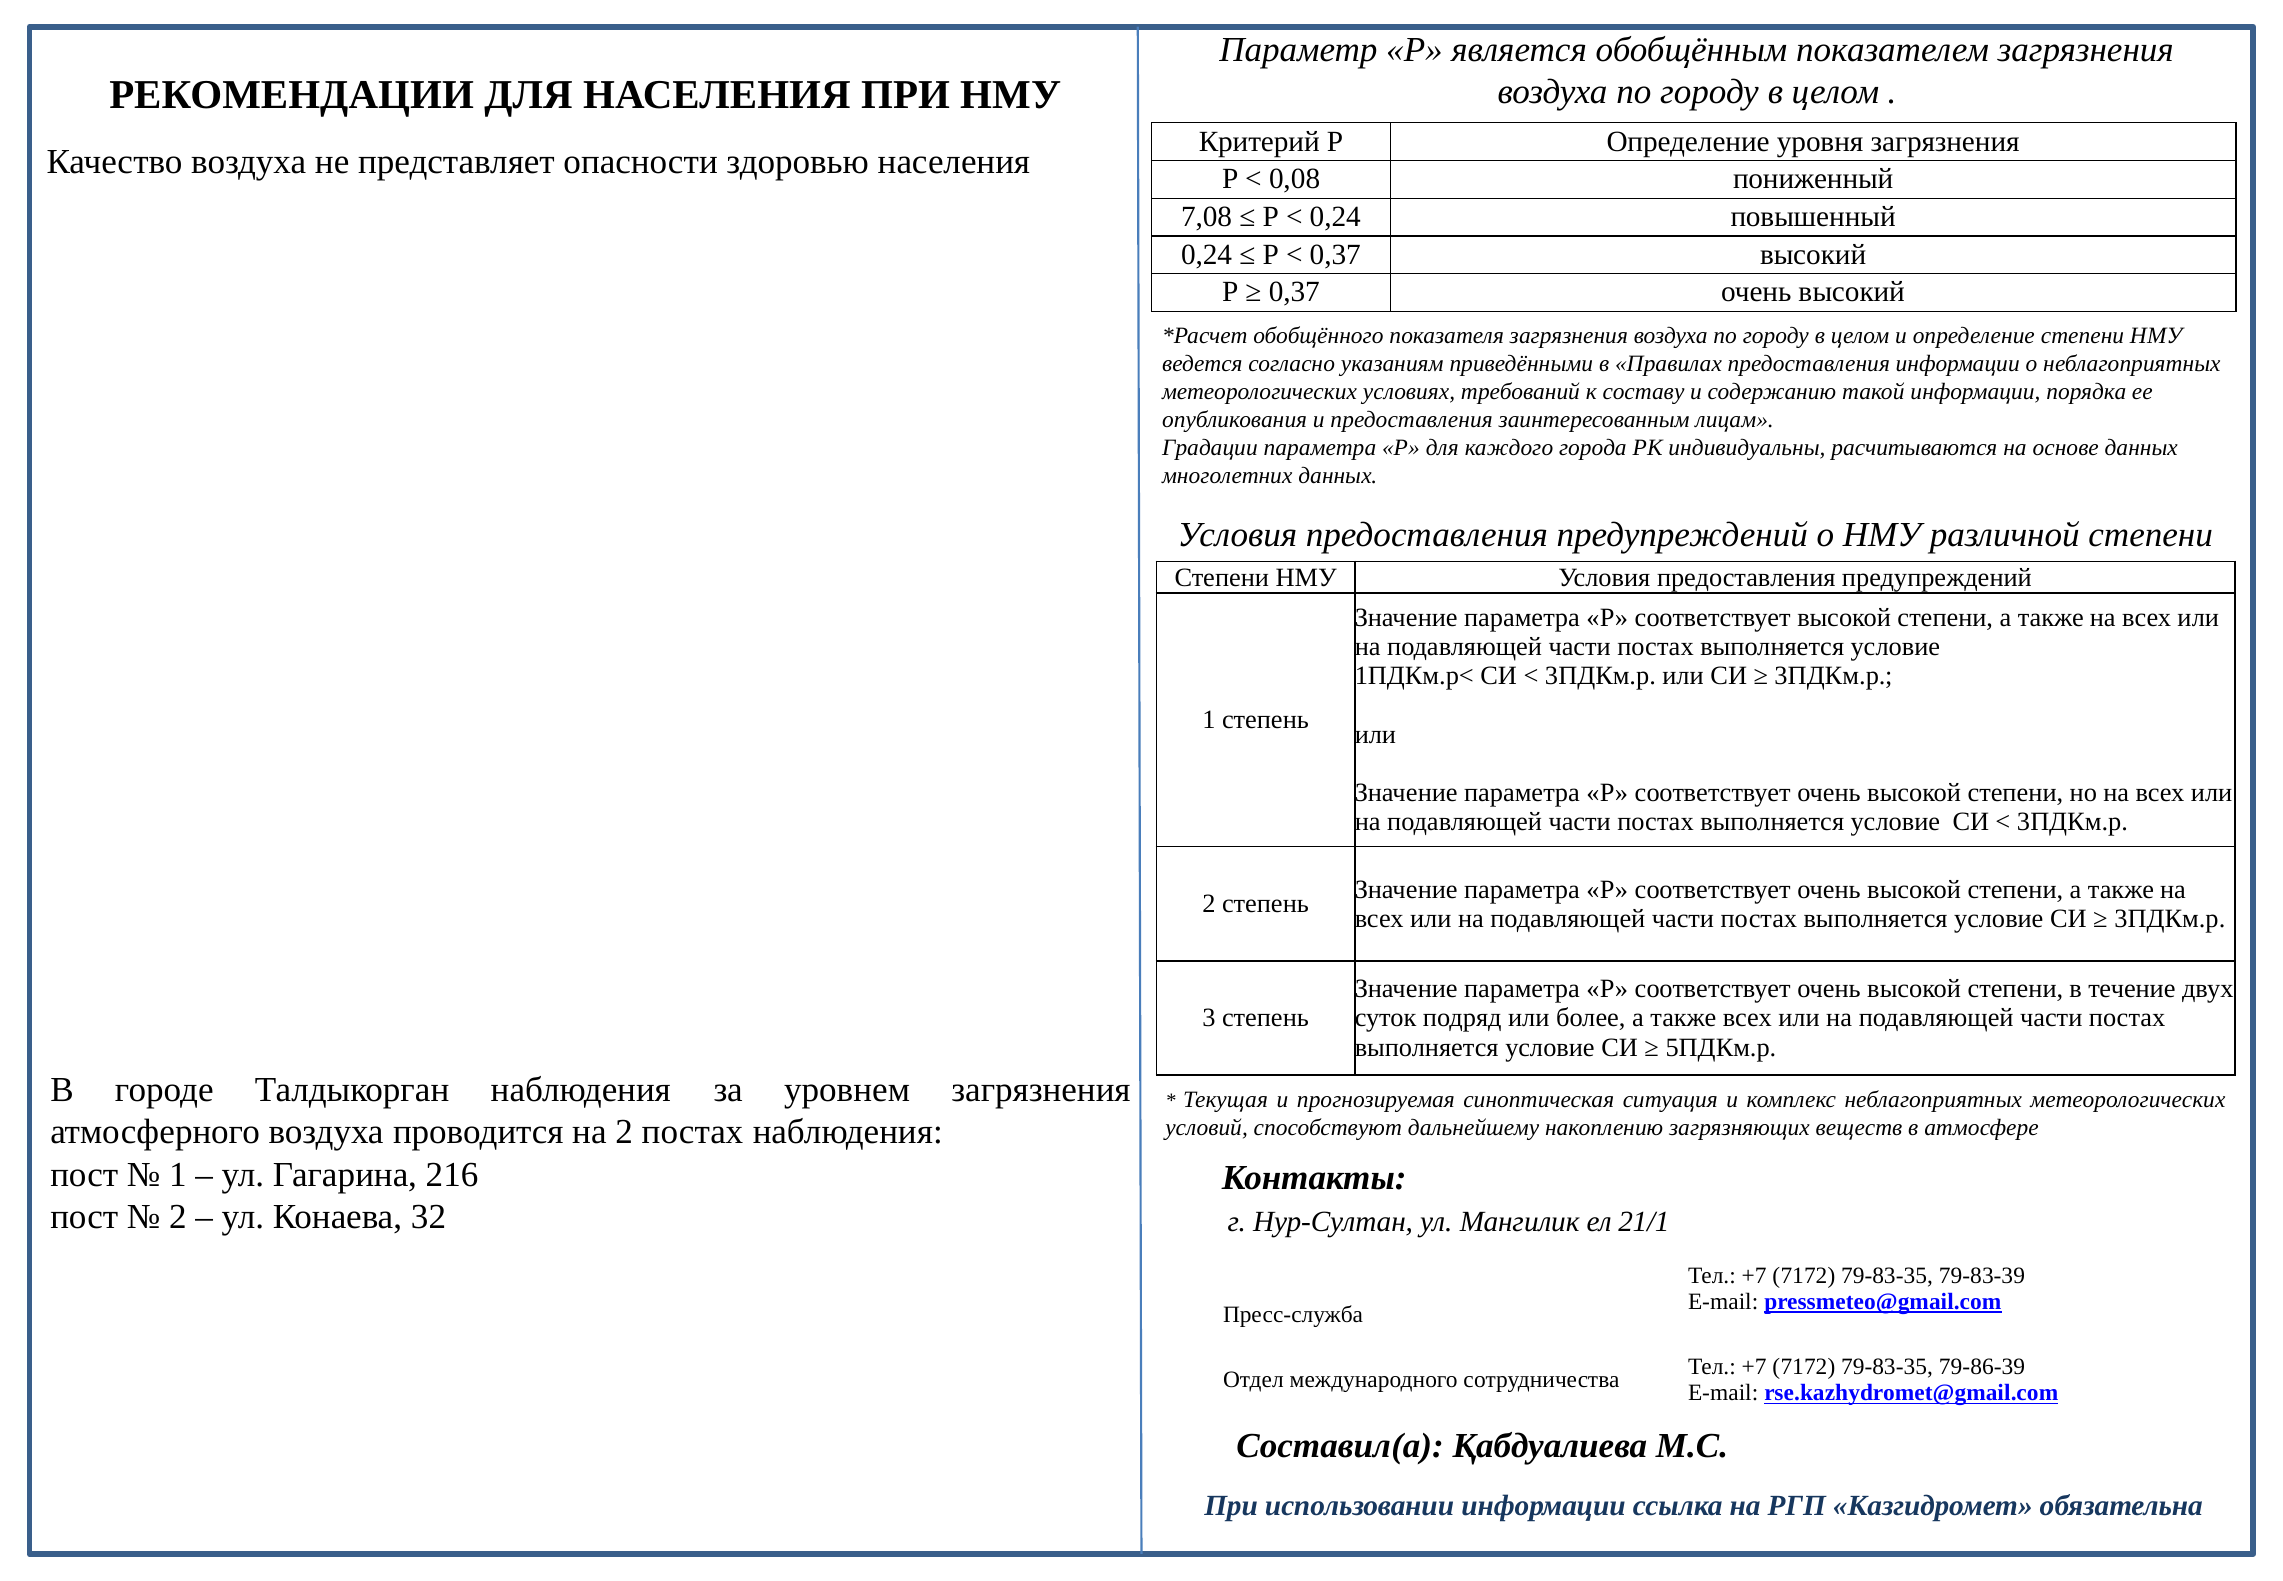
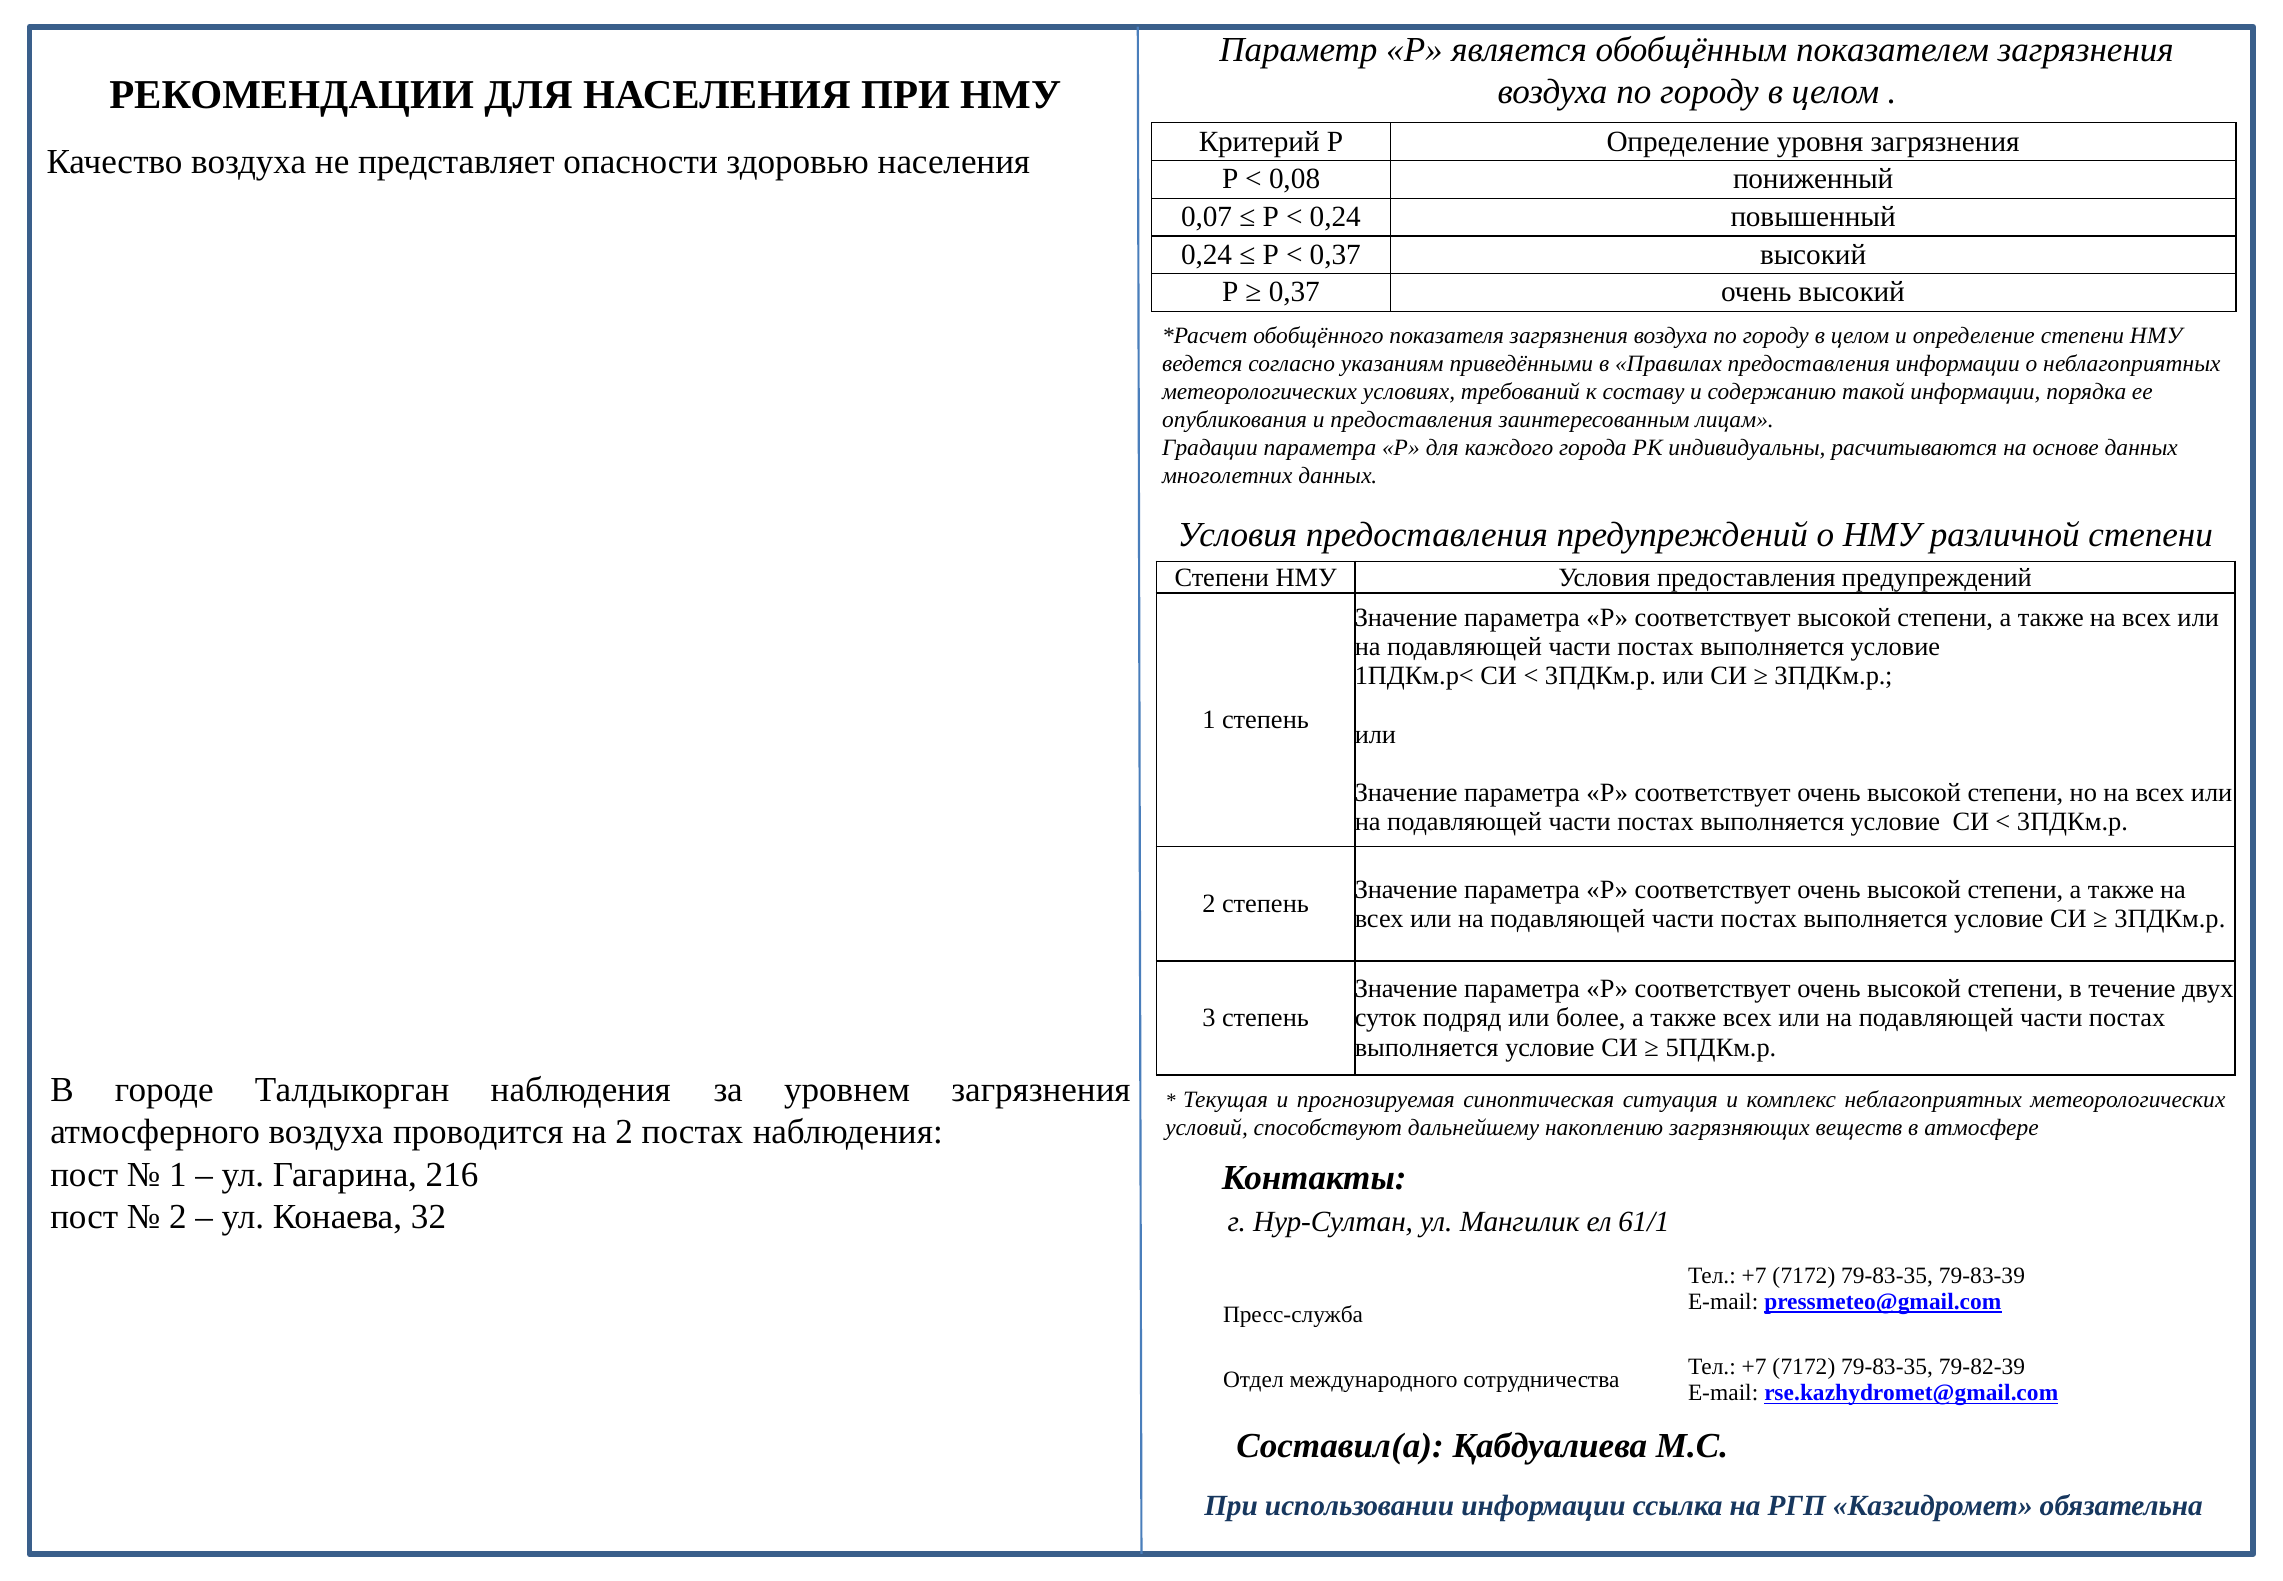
7,08: 7,08 -> 0,07
21/1: 21/1 -> 61/1
79-86-39: 79-86-39 -> 79-82-39
